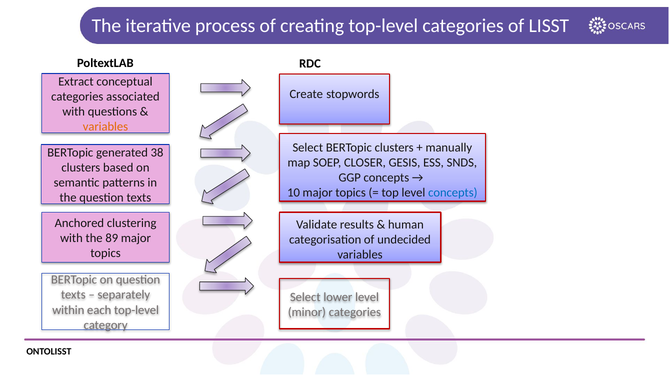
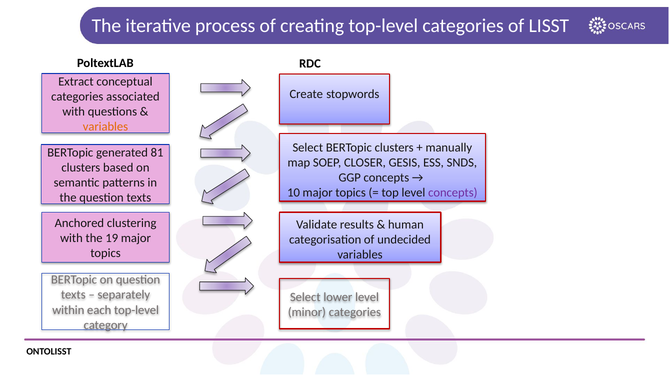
38: 38 -> 81
concepts at (453, 193) colour: blue -> purple
89: 89 -> 19
